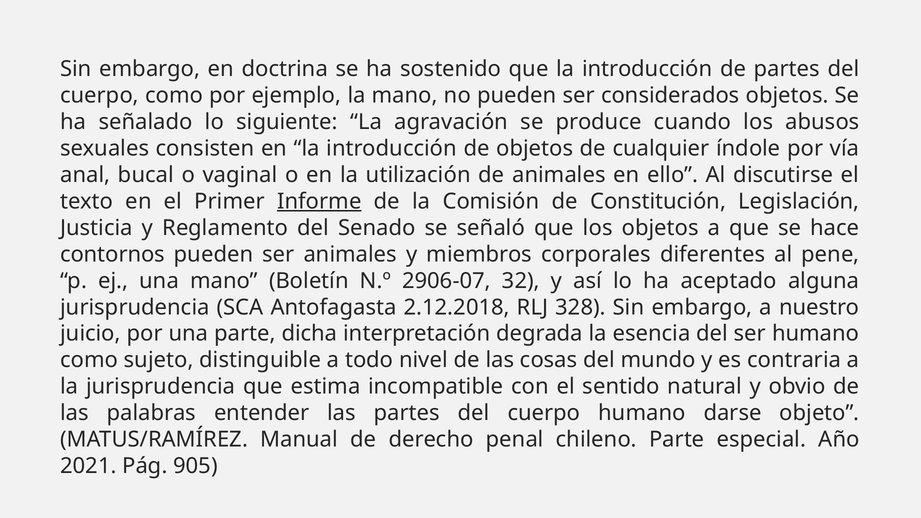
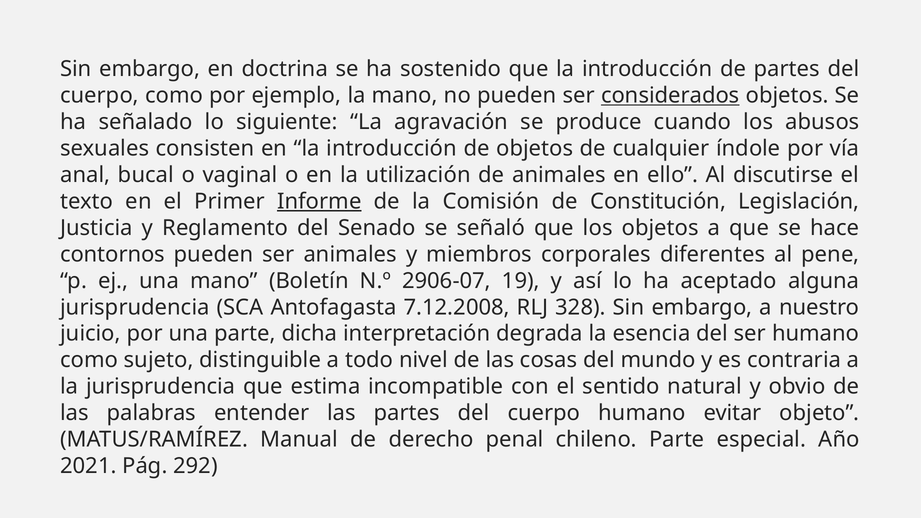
considerados underline: none -> present
32: 32 -> 19
2.12.2018: 2.12.2018 -> 7.12.2008
darse: darse -> evitar
905: 905 -> 292
